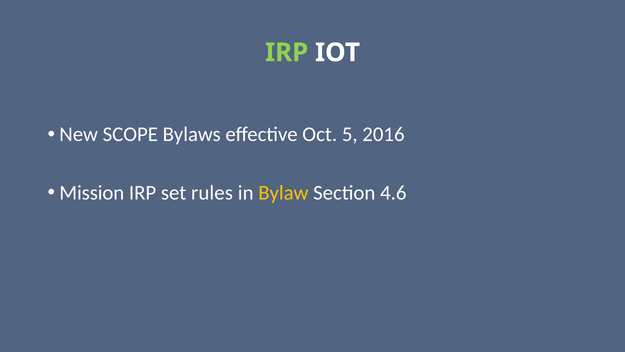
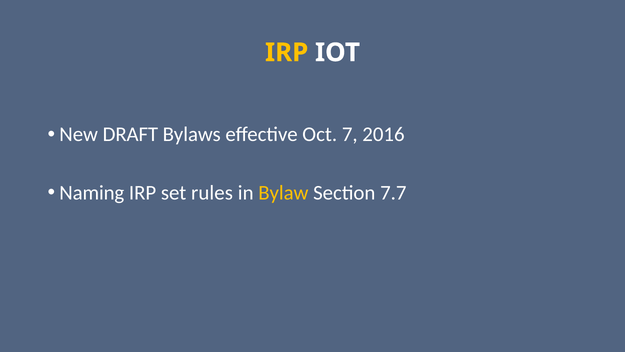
IRP at (287, 53) colour: light green -> yellow
SCOPE: SCOPE -> DRAFT
5: 5 -> 7
Mission: Mission -> Naming
4.6: 4.6 -> 7.7
